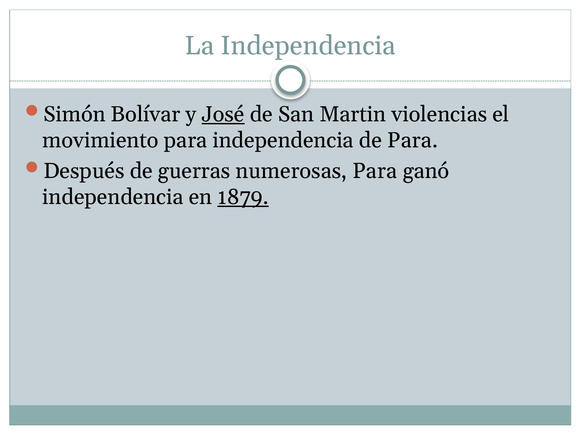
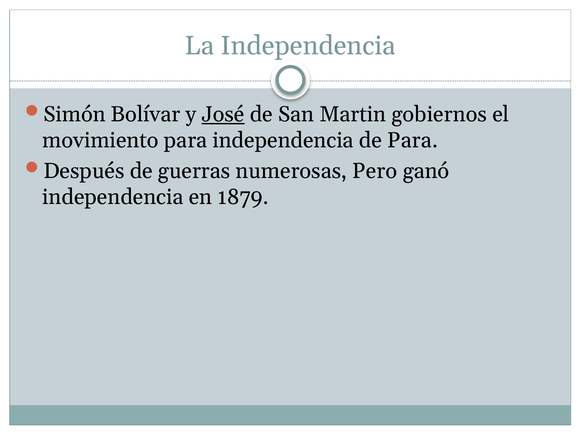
violencias: violencias -> gobiernos
numerosas Para: Para -> Pero
1879 underline: present -> none
